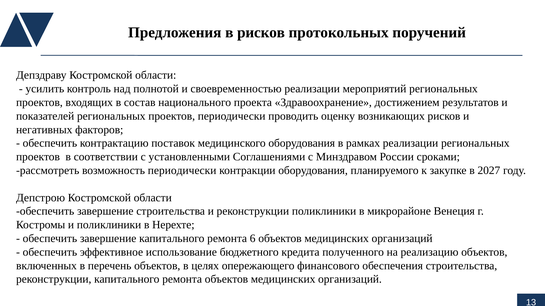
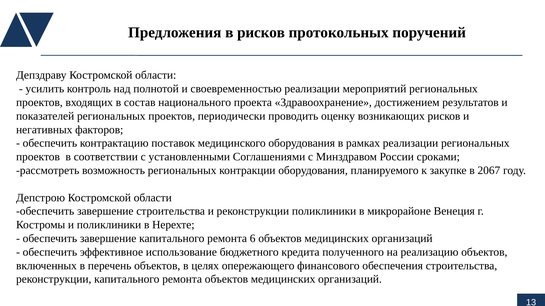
возможность периодически: периодически -> региональных
2027: 2027 -> 2067
